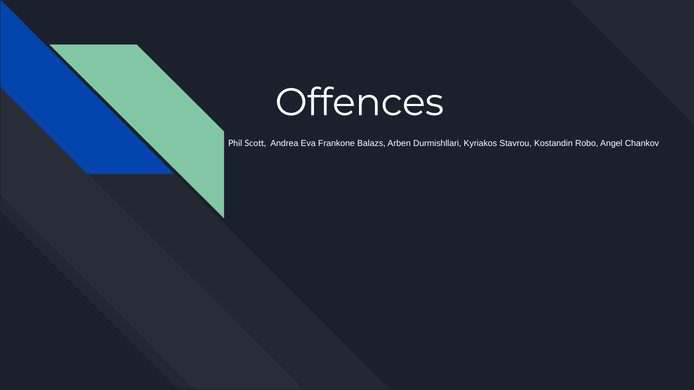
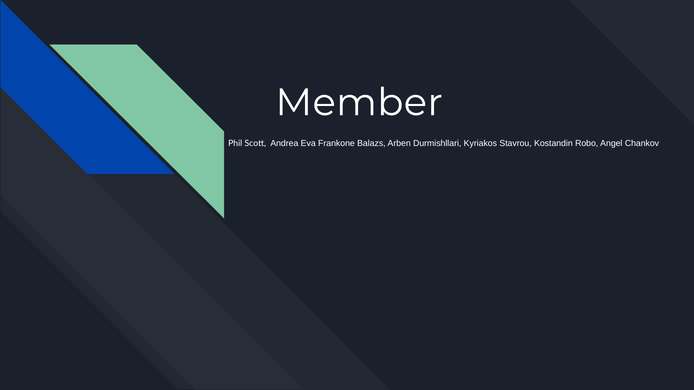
Offences: Offences -> Member
